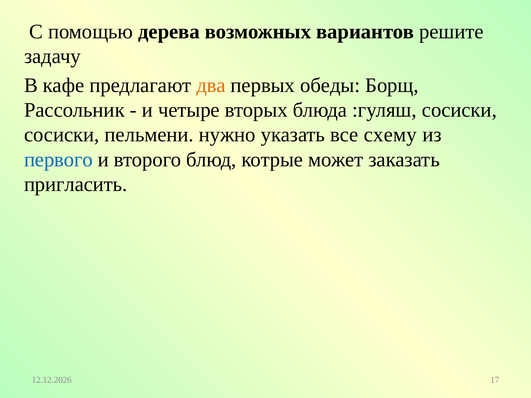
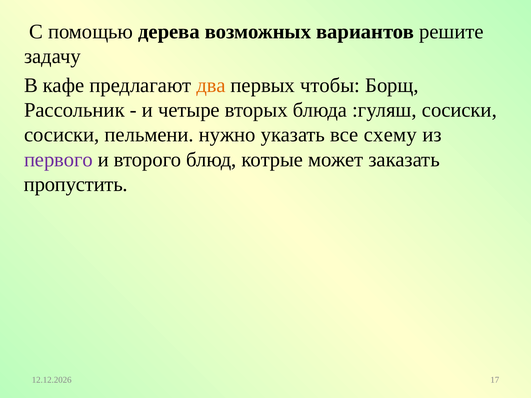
обеды: обеды -> чтобы
первого colour: blue -> purple
пригласить: пригласить -> пропустить
